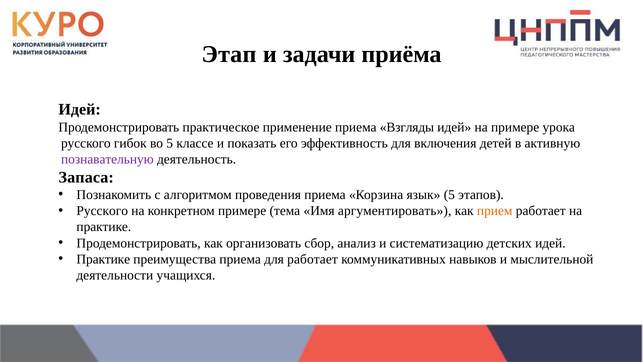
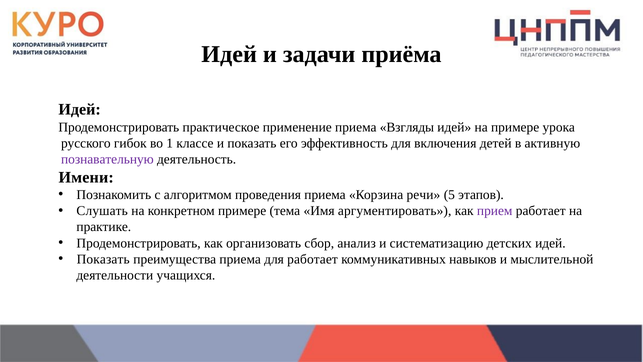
Этап at (229, 54): Этап -> Идей
во 5: 5 -> 1
Запаса: Запаса -> Имени
язык: язык -> речи
Русского at (102, 211): Русского -> Слушать
прием colour: orange -> purple
Практике at (103, 259): Практике -> Показать
